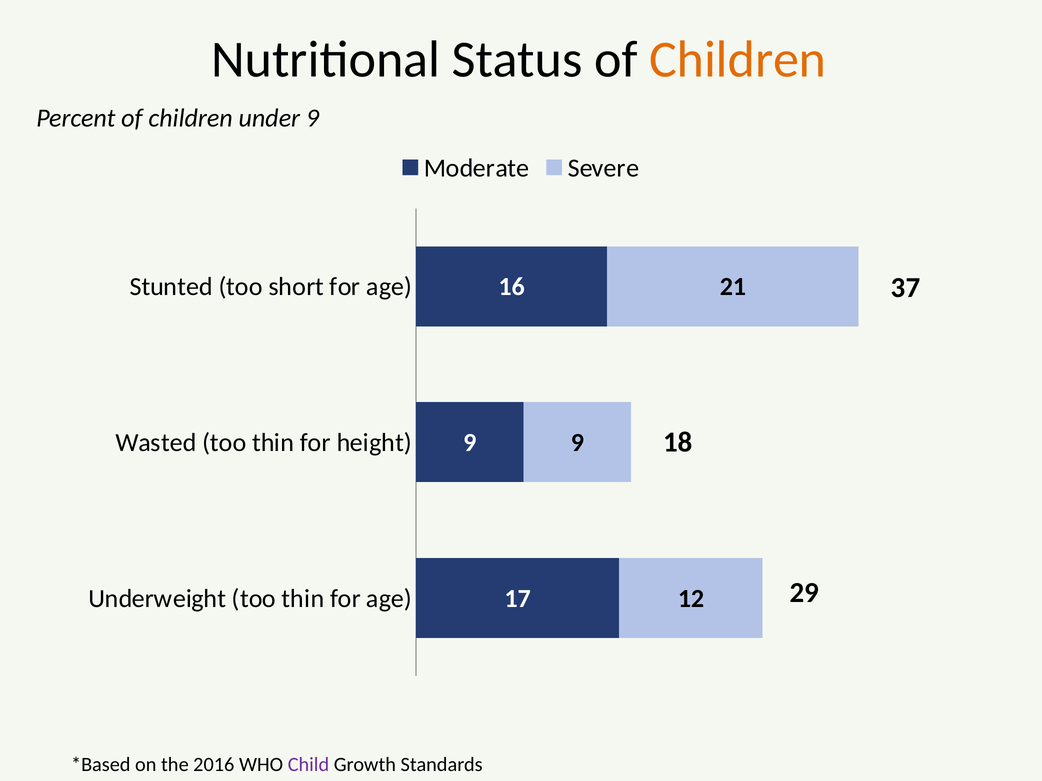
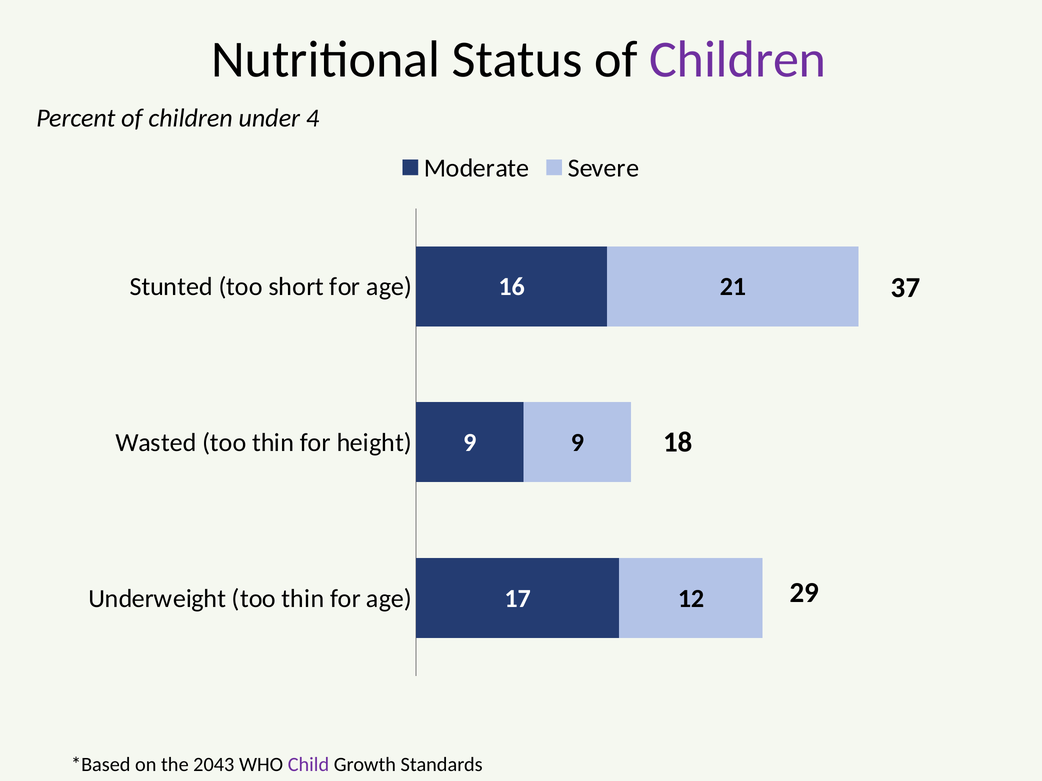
Children at (738, 60) colour: orange -> purple
under 9: 9 -> 4
2016: 2016 -> 2043
